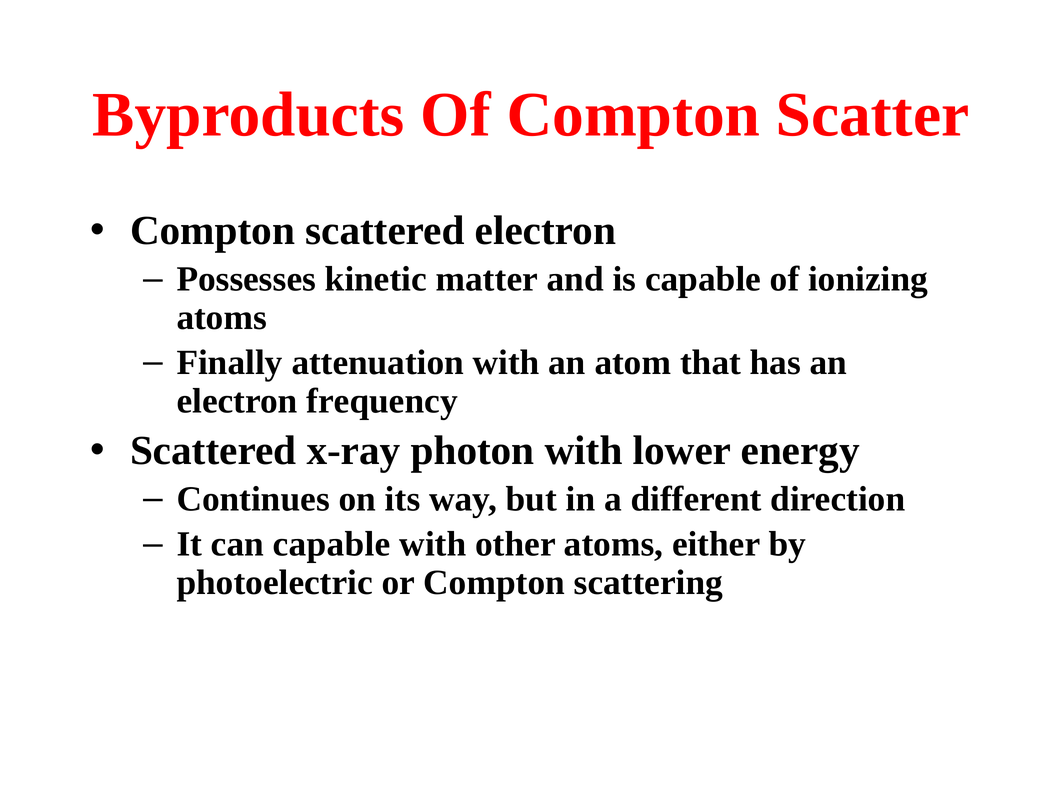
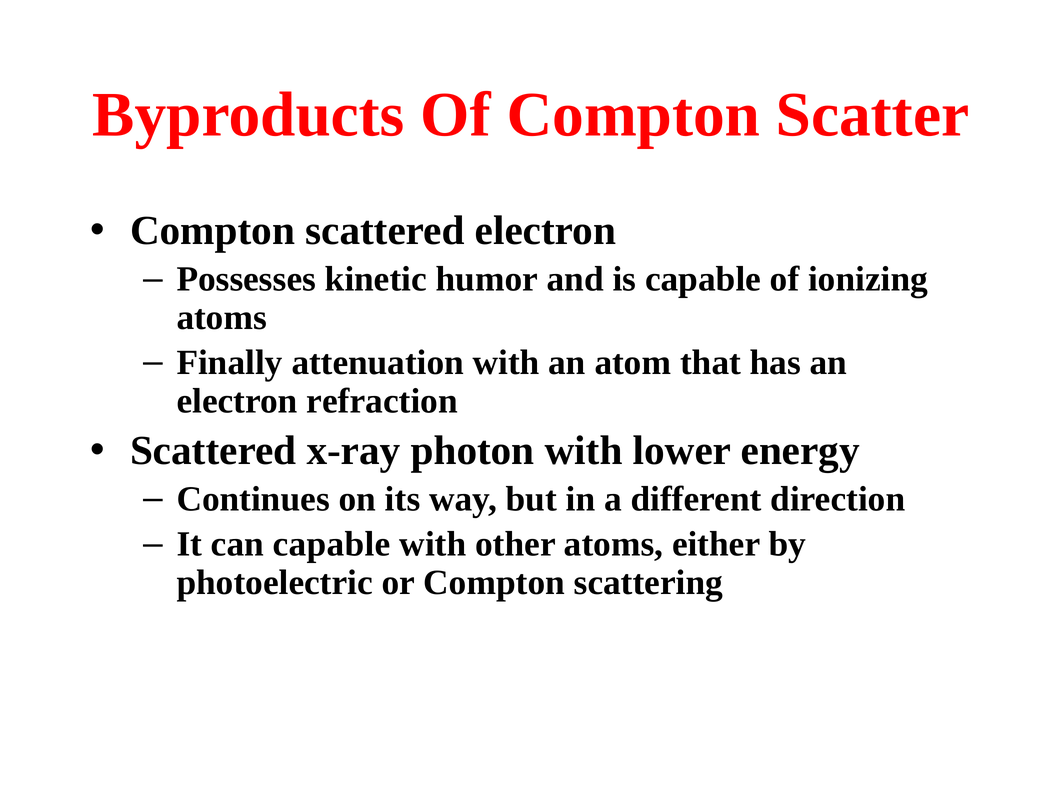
matter: matter -> humor
frequency: frequency -> refraction
